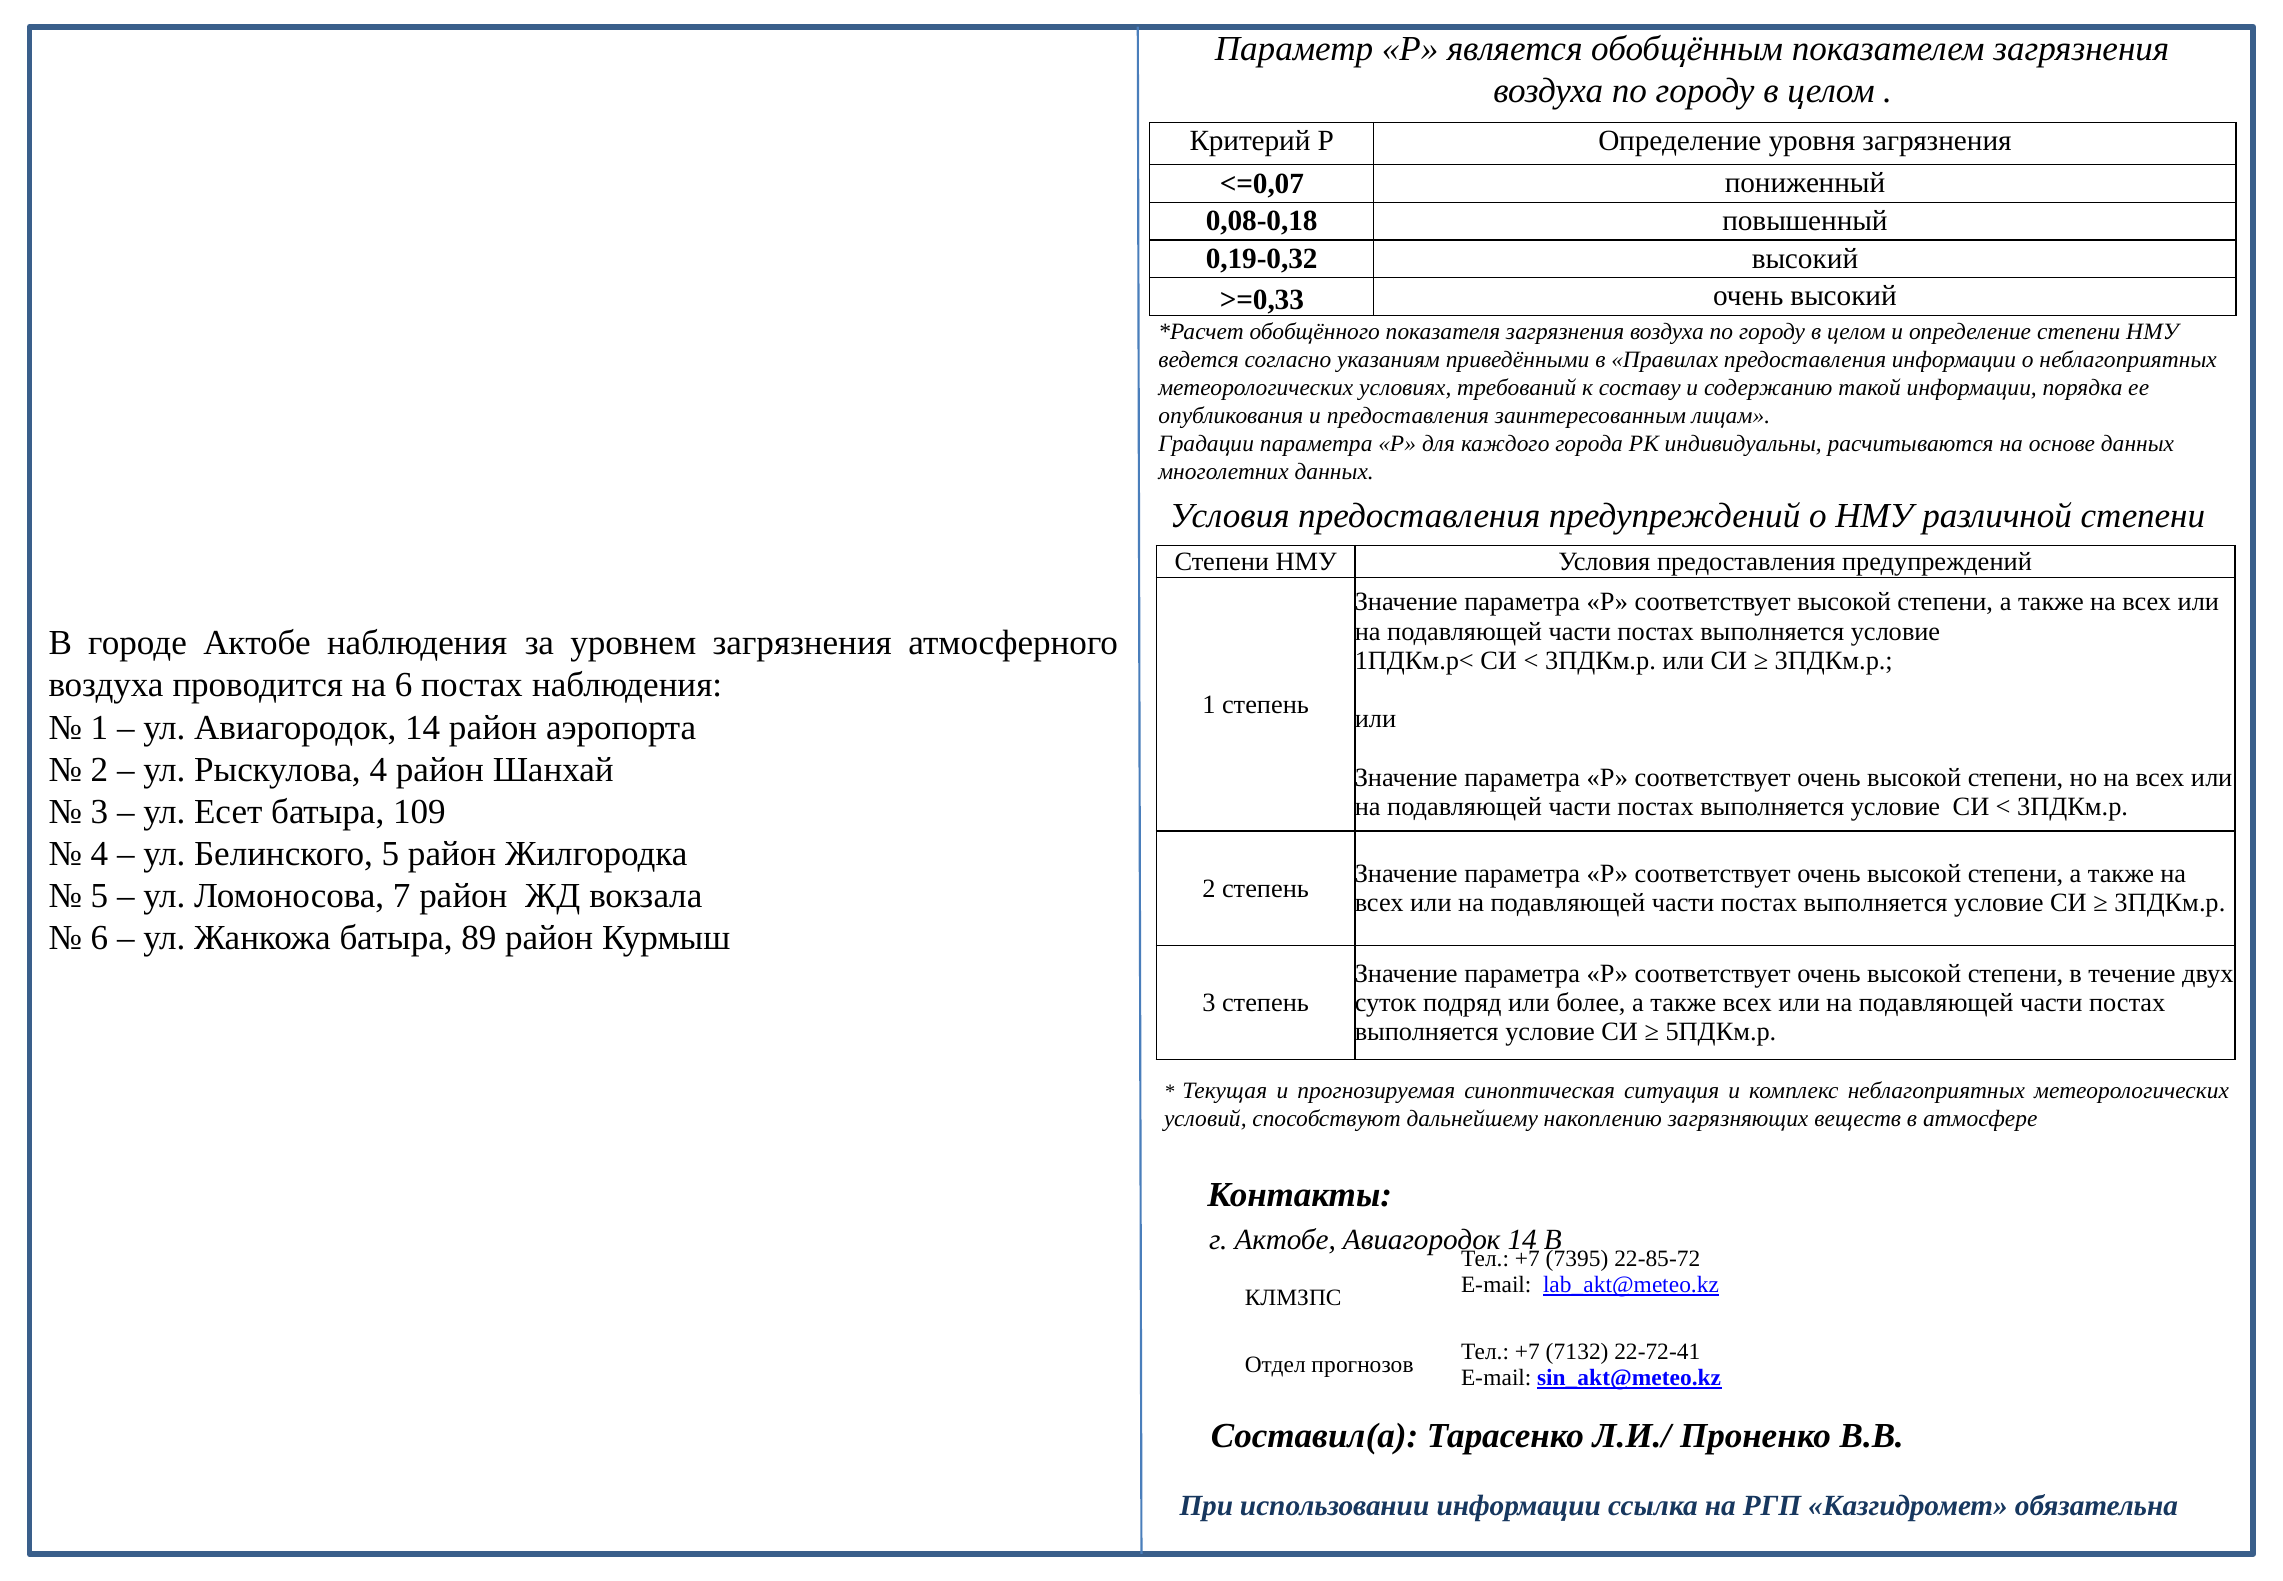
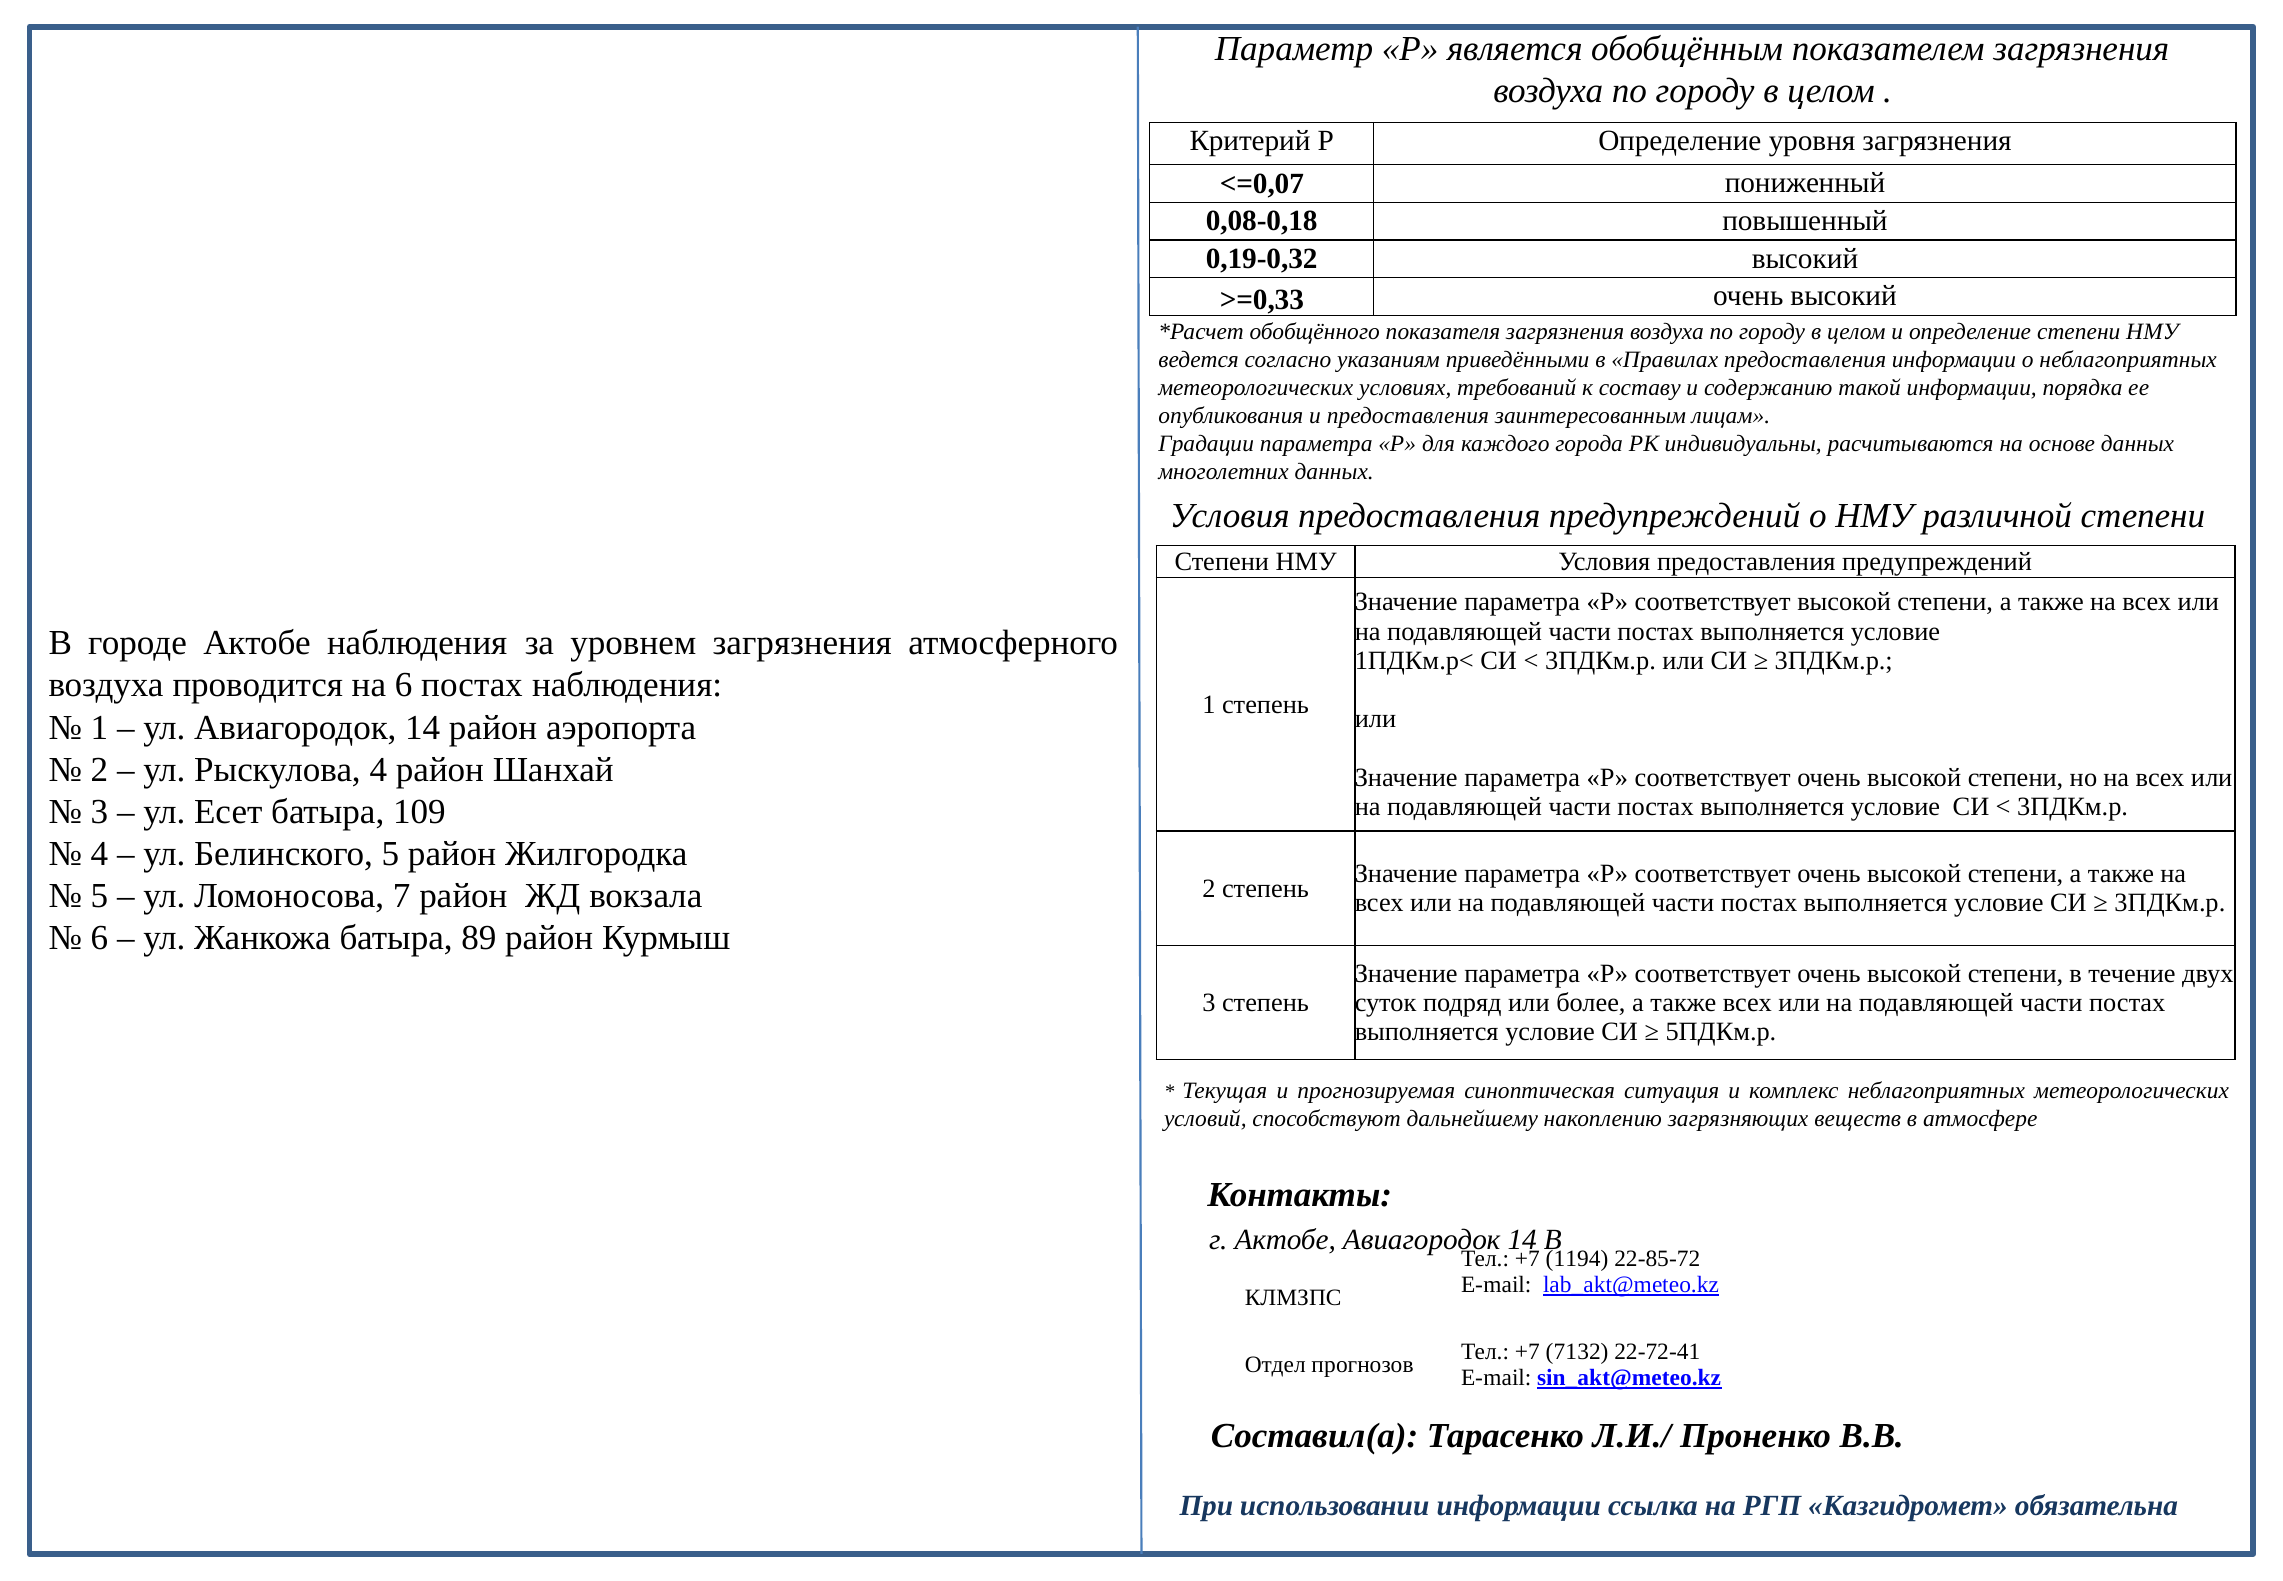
7395: 7395 -> 1194
